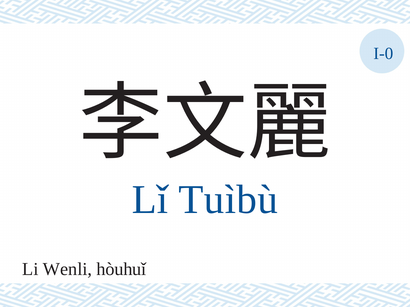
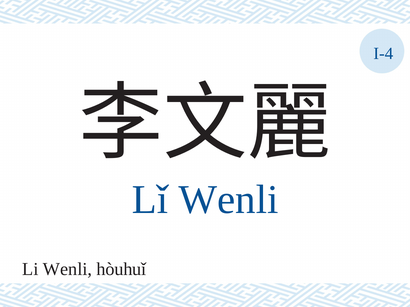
I-0: I-0 -> I-4
Lǐ Tuìbù: Tuìbù -> Wenli
